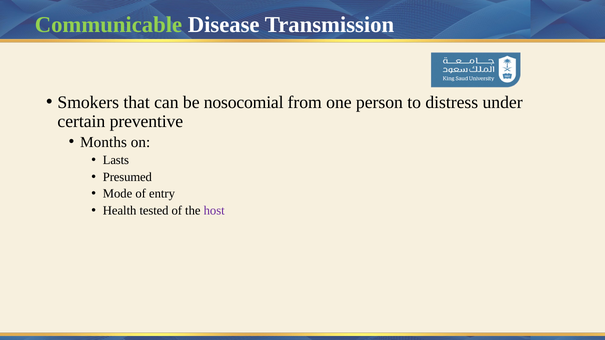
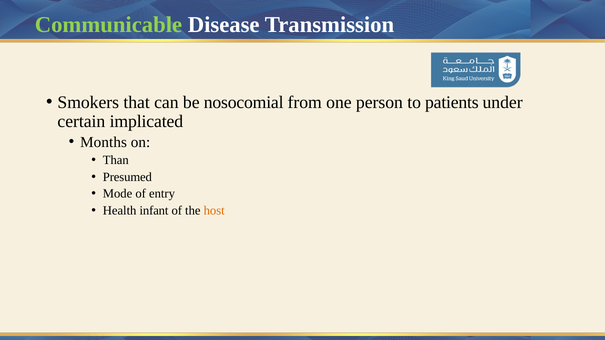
distress: distress -> patients
preventive: preventive -> implicated
Lasts: Lasts -> Than
tested: tested -> infant
host colour: purple -> orange
